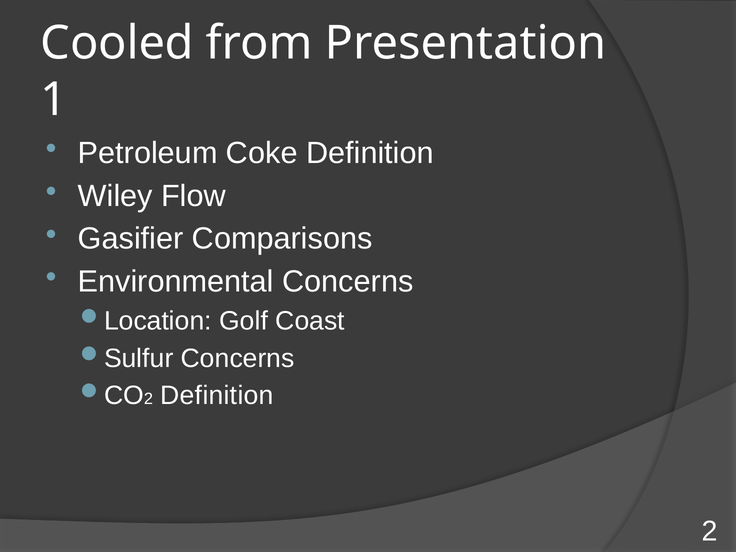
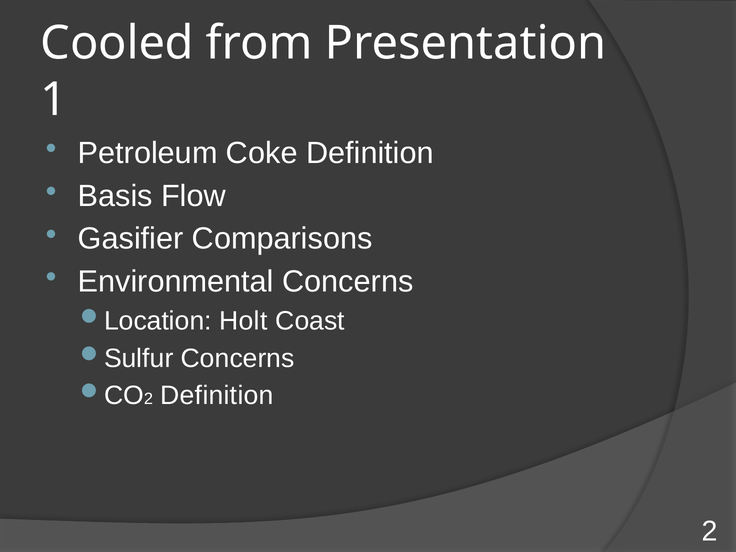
Wiley: Wiley -> Basis
Golf: Golf -> Holt
